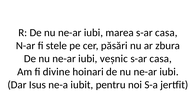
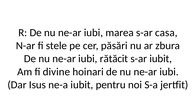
veșnic: veșnic -> rătăcit
casa at (161, 59): casa -> iubit
